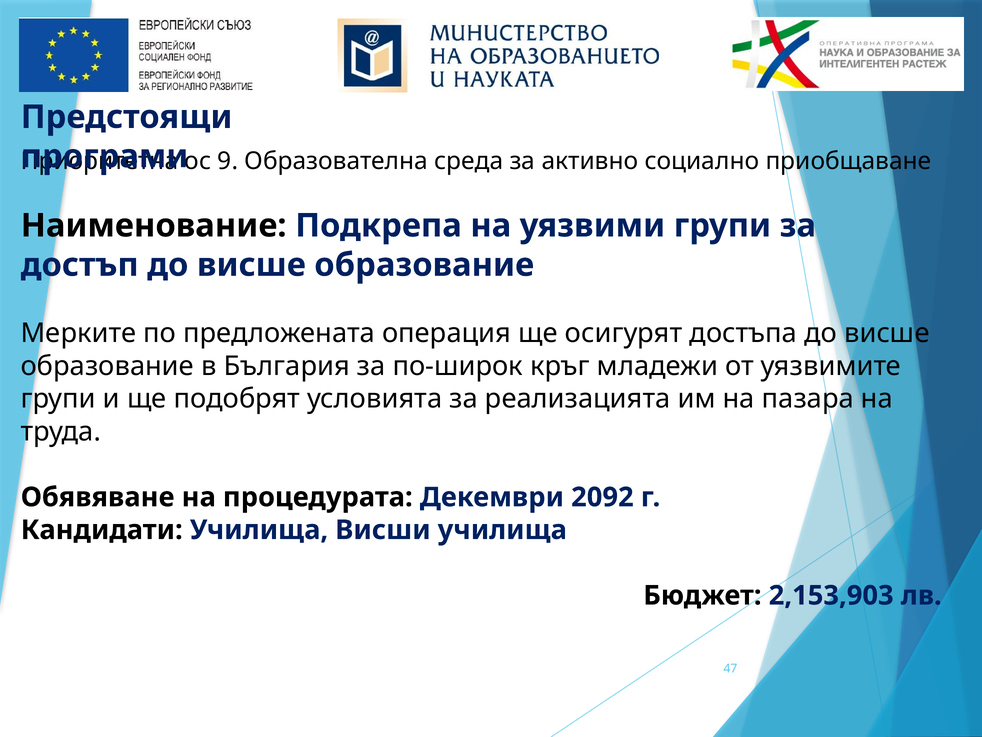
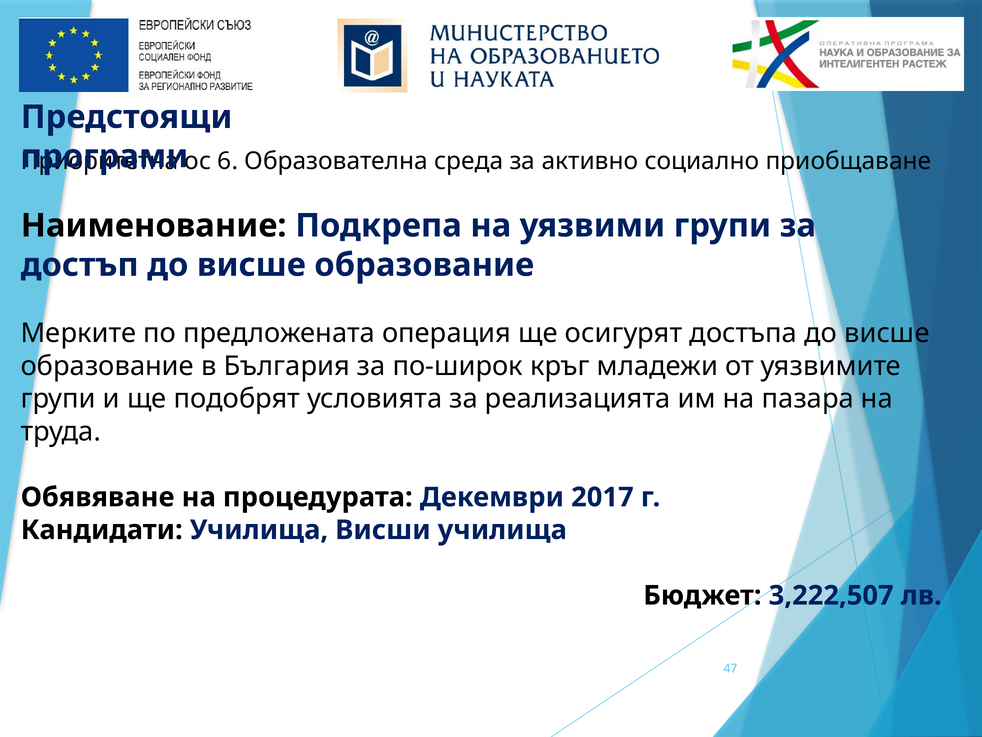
9: 9 -> 6
2092: 2092 -> 2017
2,153,903: 2,153,903 -> 3,222,507
